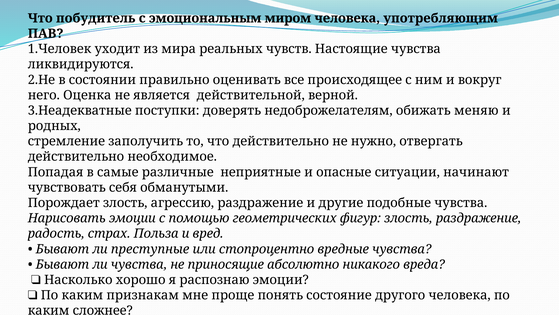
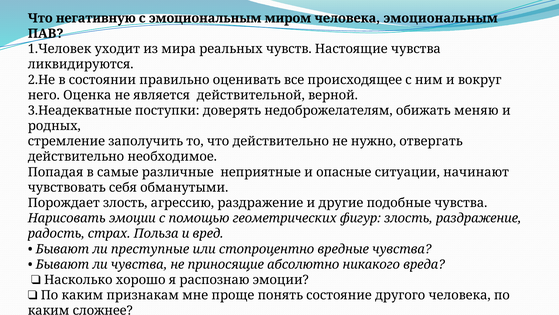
побудитель: побудитель -> негативную
человека употребляющим: употребляющим -> эмоциональным
